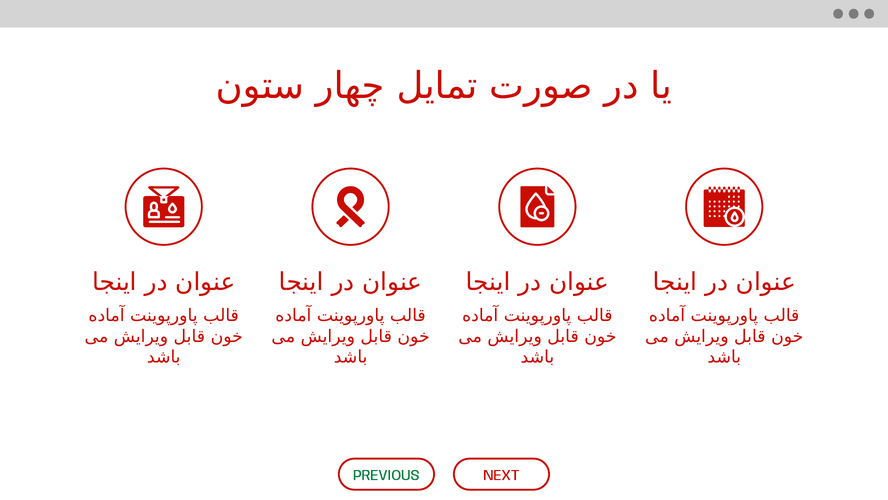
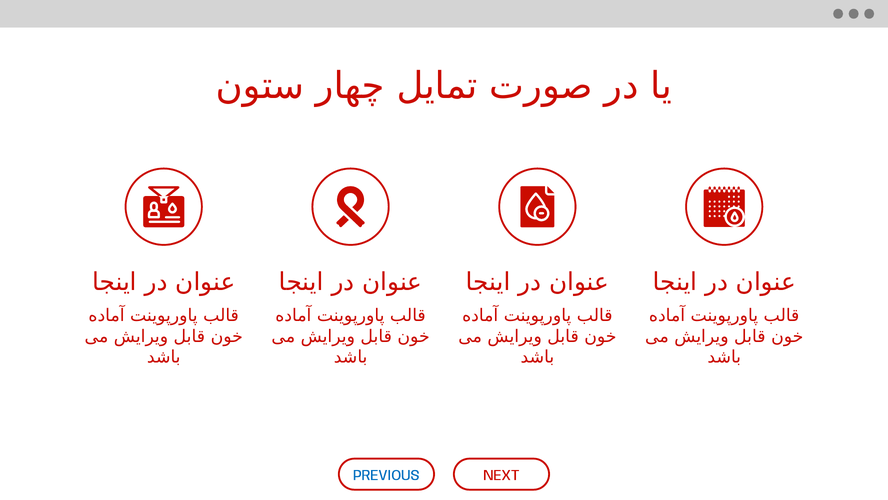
PREVIOUS colour: green -> blue
